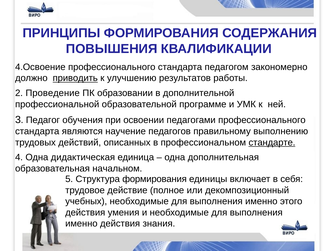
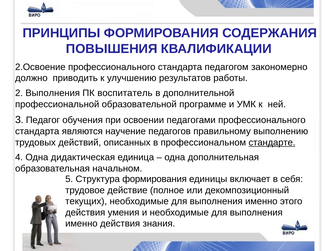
4.Освоение: 4.Освоение -> 2.Освоение
приводить underline: present -> none
2 Проведение: Проведение -> Выполнения
образовании: образовании -> воспитатель
учебных: учебных -> текущих
